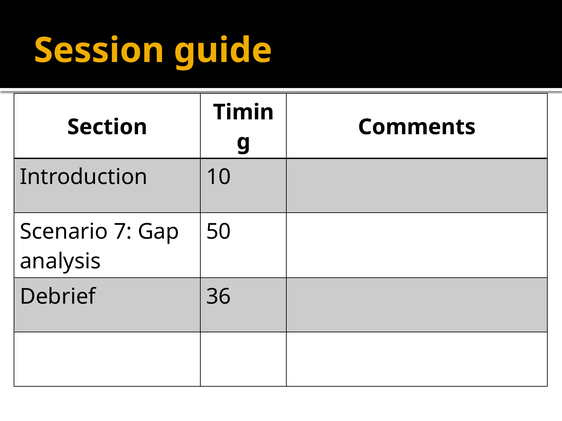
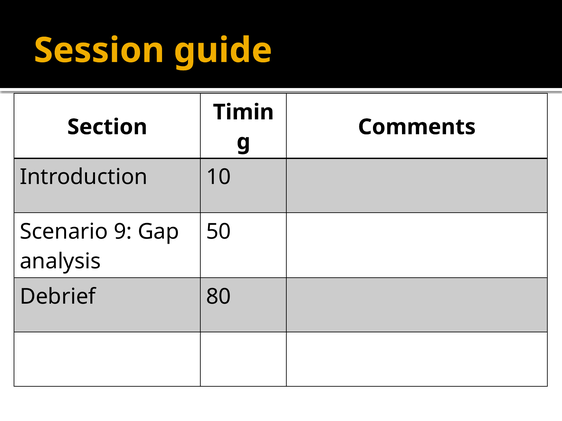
7: 7 -> 9
36: 36 -> 80
